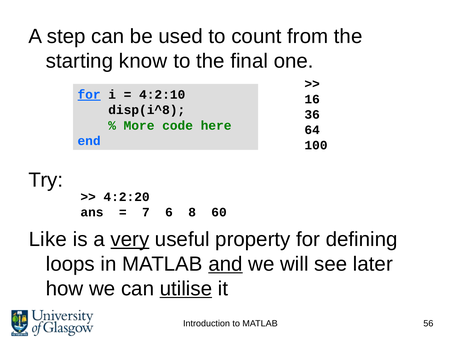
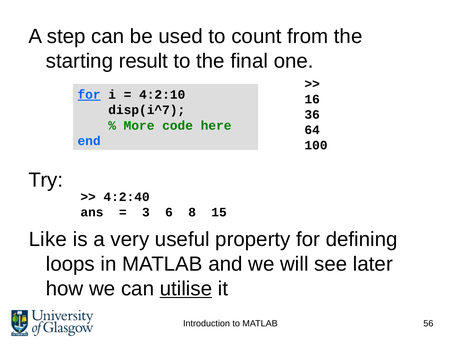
know: know -> result
disp(i^8: disp(i^8 -> disp(i^7
4:2:20: 4:2:20 -> 4:2:40
7: 7 -> 3
60: 60 -> 15
very underline: present -> none
and underline: present -> none
